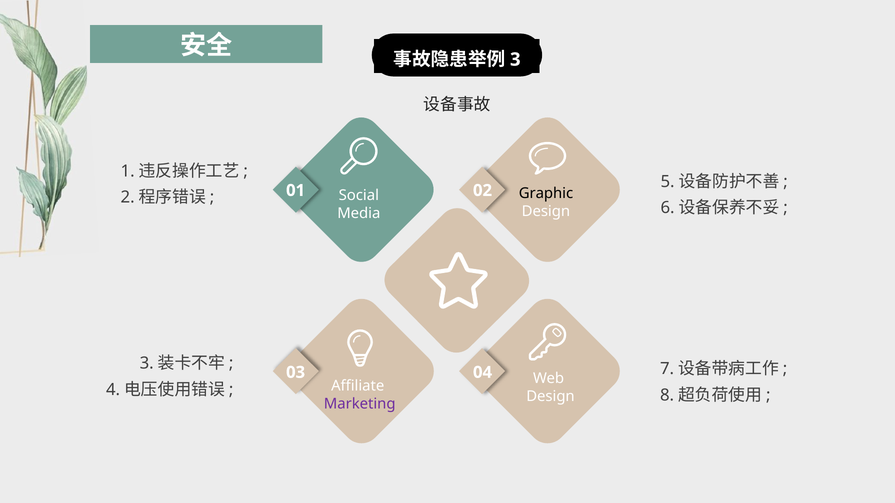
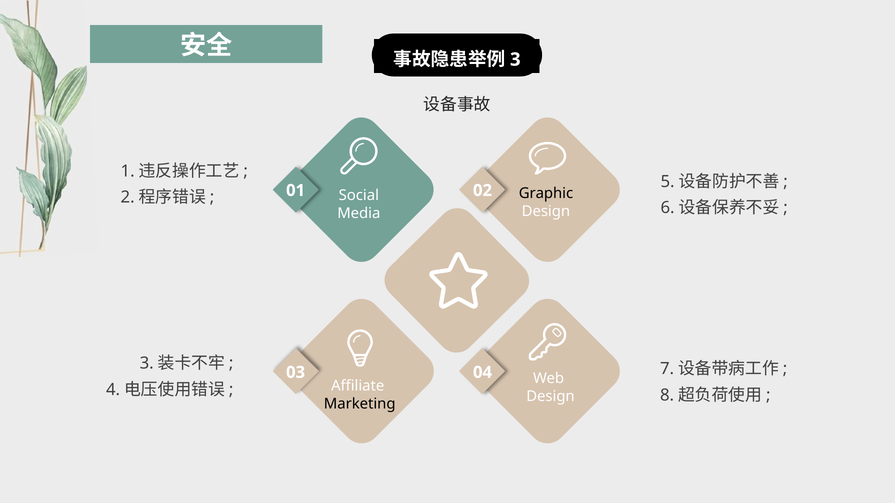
Marketing colour: purple -> black
